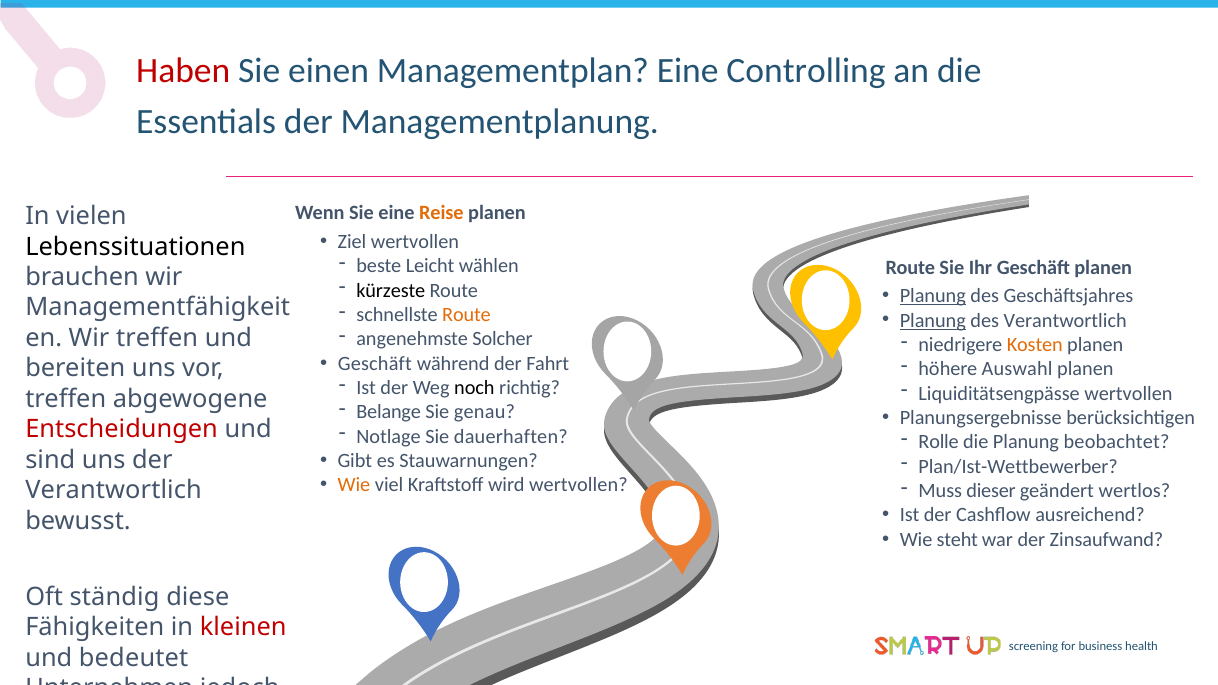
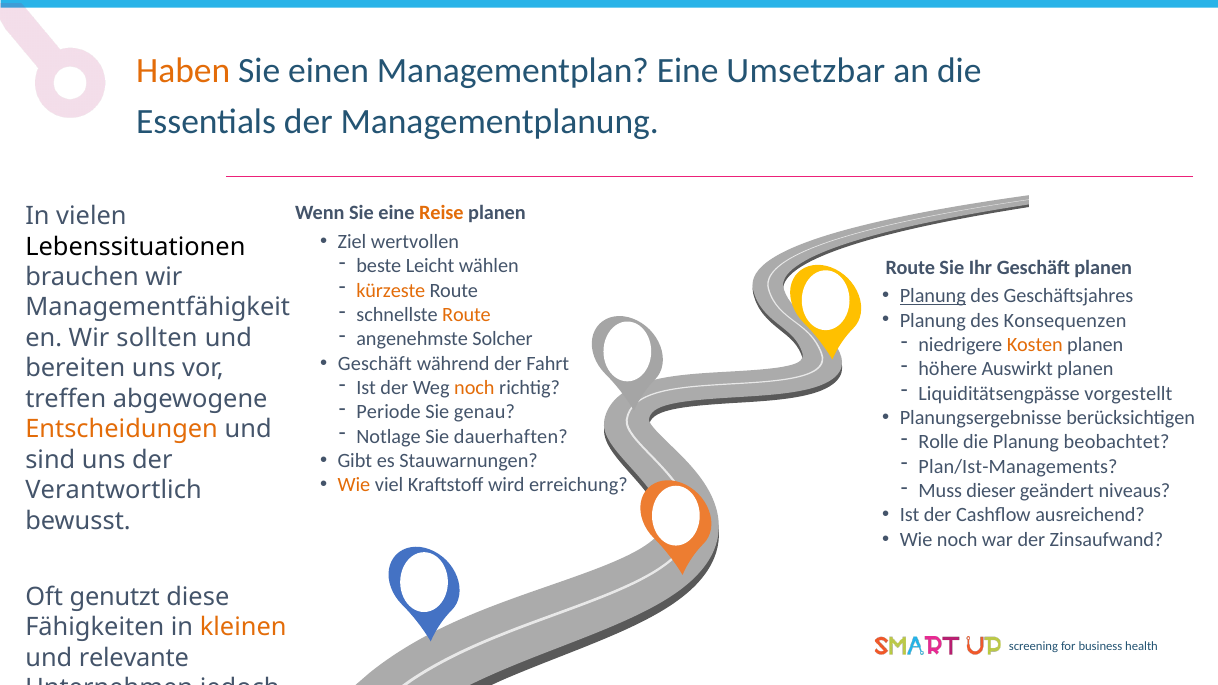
Haben colour: red -> orange
Controlling: Controlling -> Umsetzbar
kürzeste colour: black -> orange
Planung at (933, 321) underline: present -> none
des Verantwortlich: Verantwortlich -> Konsequenzen
Wir treffen: treffen -> sollten
Auswahl: Auswahl -> Auswirkt
noch at (474, 388) colour: black -> orange
Liquiditätsengpässe wertvollen: wertvollen -> vorgestellt
Belange: Belange -> Periode
Entscheidungen colour: red -> orange
Plan/Ist-Wettbewerber: Plan/Ist-Wettbewerber -> Plan/Ist-Managements
wird wertvollen: wertvollen -> erreichung
wertlos: wertlos -> niveaus
Wie steht: steht -> noch
ständig: ständig -> genutzt
kleinen colour: red -> orange
bedeutet: bedeutet -> relevante
